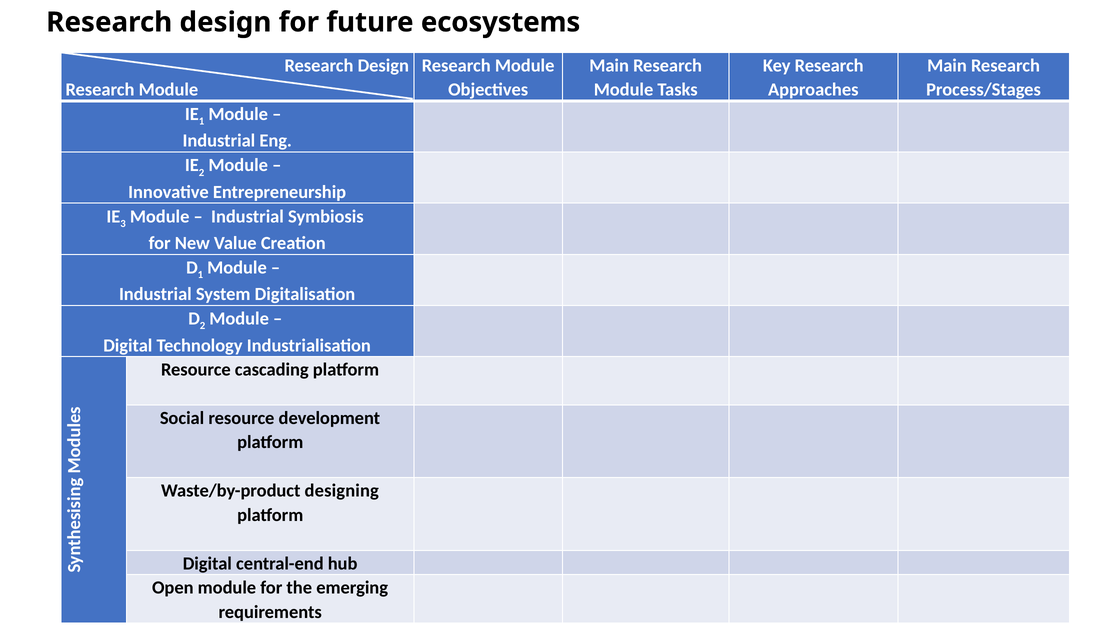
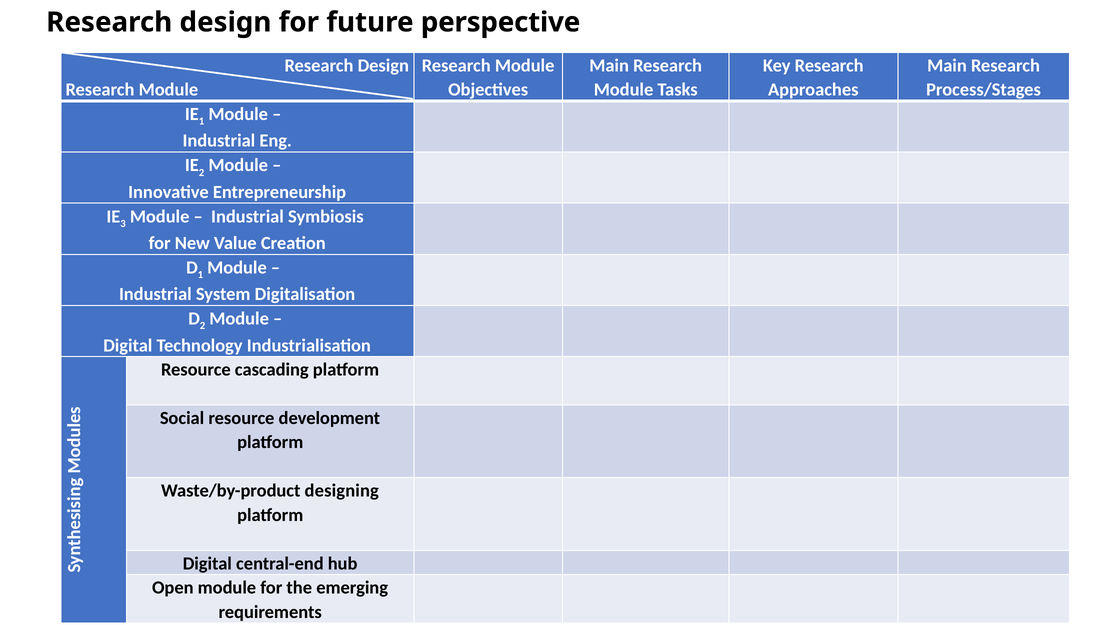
ecosystems: ecosystems -> perspective
